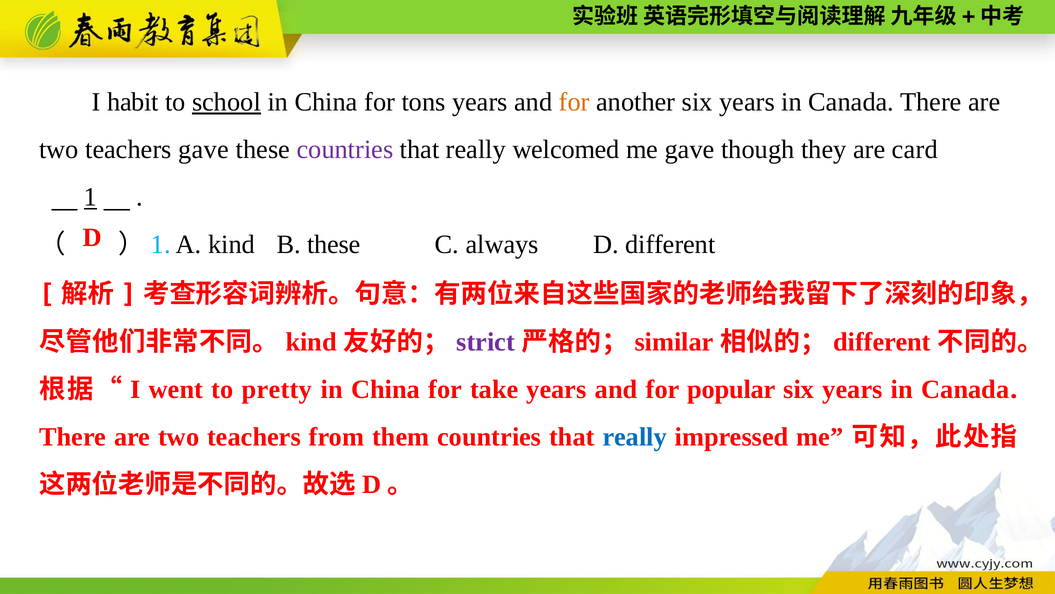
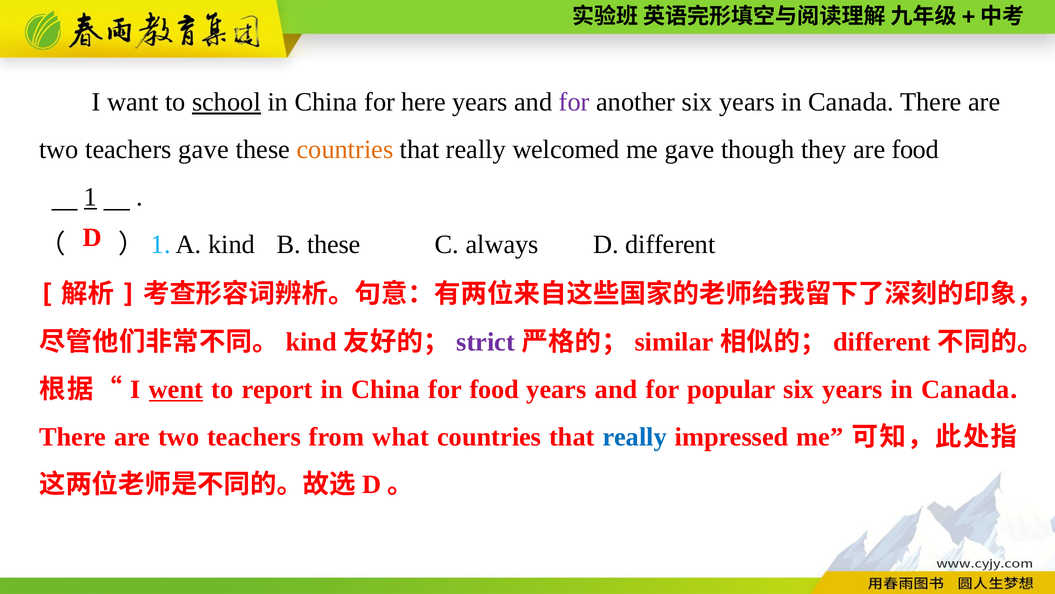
habit: habit -> want
tons: tons -> here
for at (574, 102) colour: orange -> purple
countries at (345, 150) colour: purple -> orange
are card: card -> food
went underline: none -> present
pretty: pretty -> report
for take: take -> food
them: them -> what
